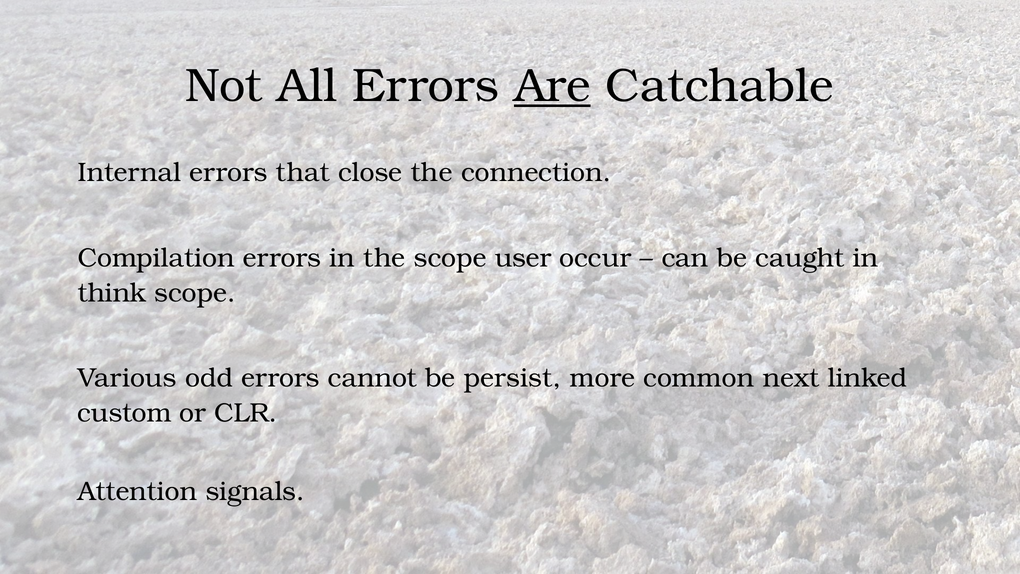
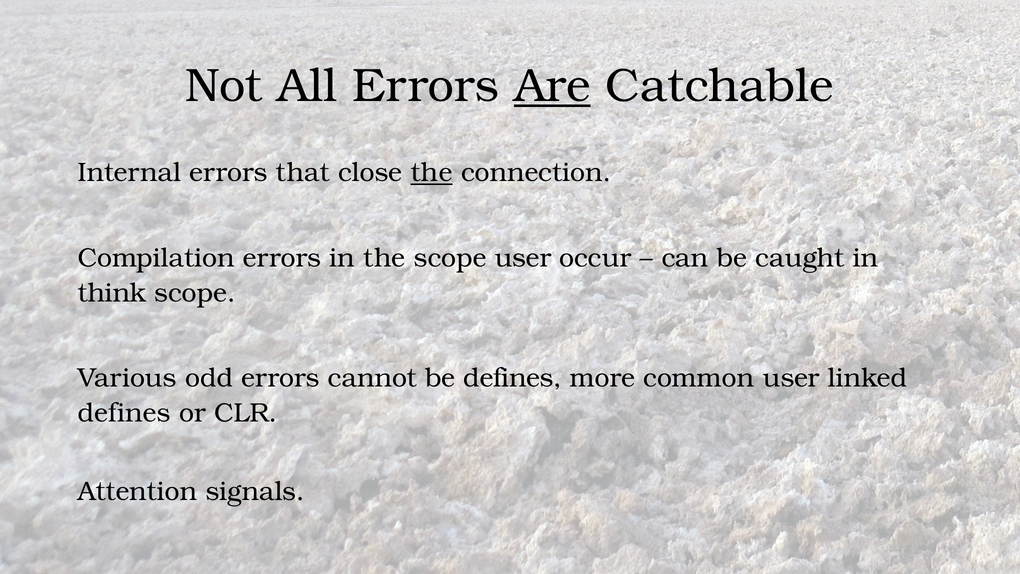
the at (432, 173) underline: none -> present
be persist: persist -> defines
common next: next -> user
custom at (124, 413): custom -> defines
